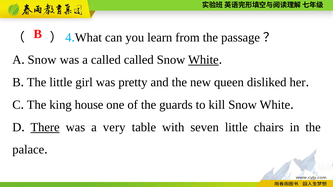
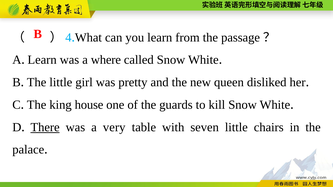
Snow at (42, 60): Snow -> Learn
a called: called -> where
White at (203, 60) underline: present -> none
